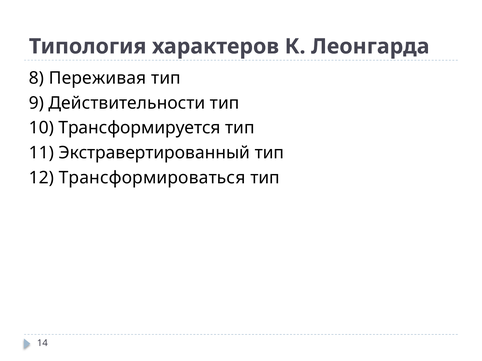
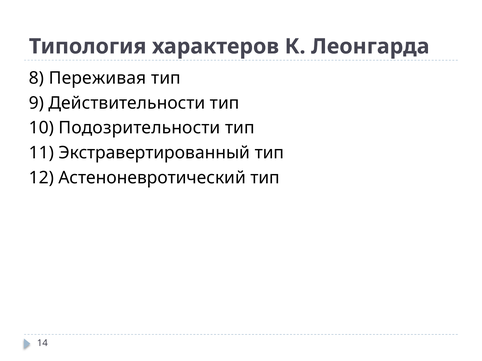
Трансформируется: Трансформируется -> Подозрительности
Трансформироваться: Трансформироваться -> Астеноневротический
